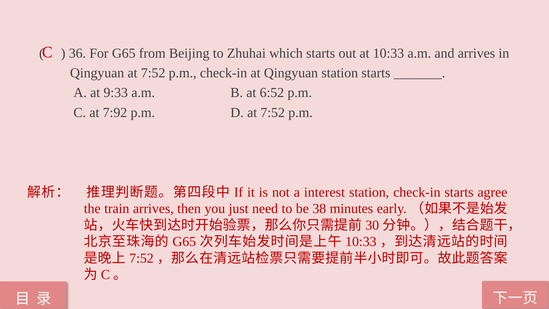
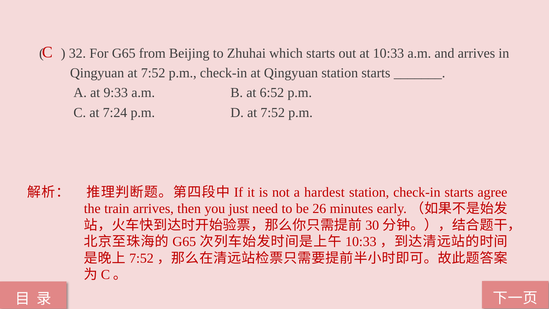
36: 36 -> 32
7:92: 7:92 -> 7:24
interest: interest -> hardest
38: 38 -> 26
